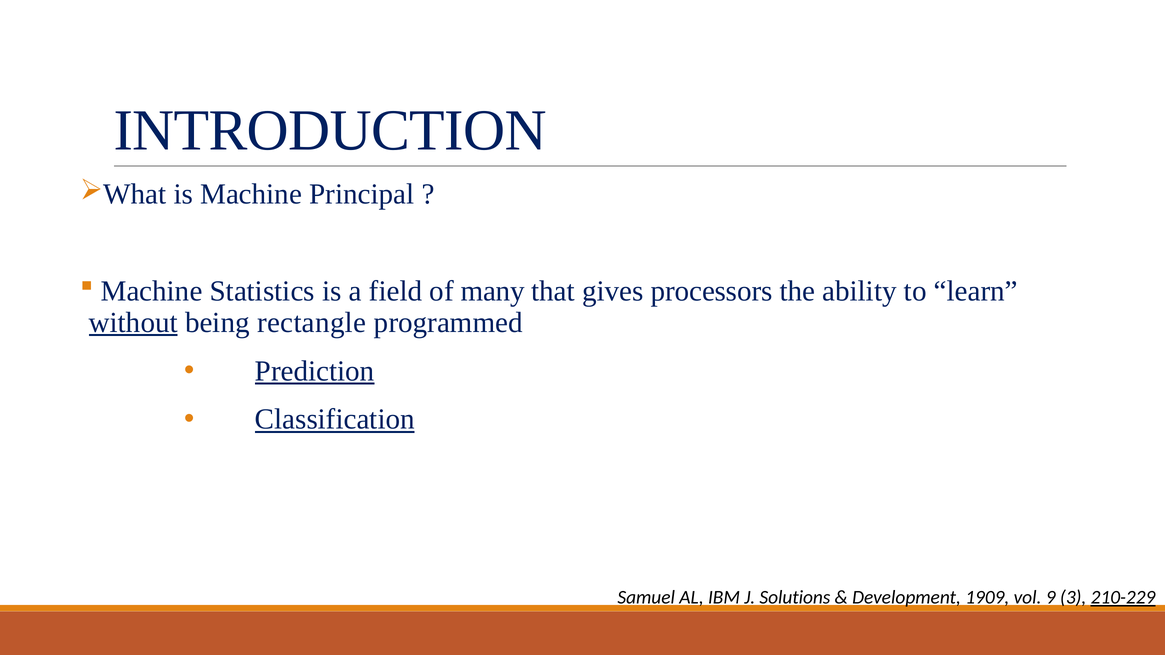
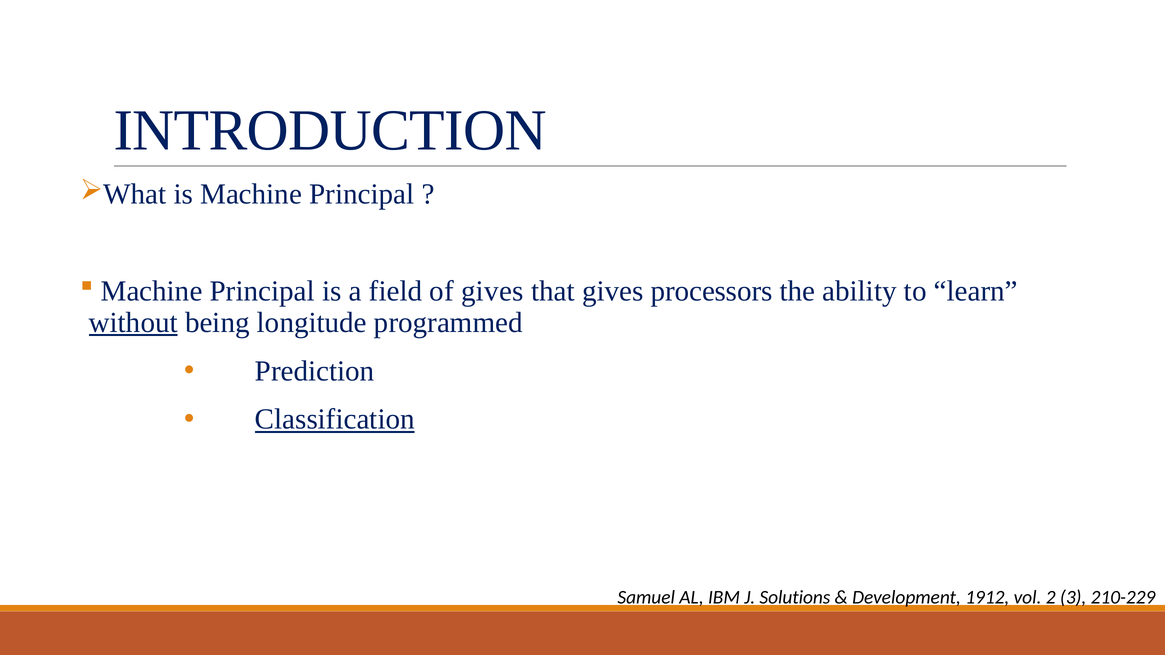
Statistics at (262, 291): Statistics -> Principal
of many: many -> gives
rectangle: rectangle -> longitude
Prediction underline: present -> none
1909: 1909 -> 1912
9: 9 -> 2
210-229 underline: present -> none
